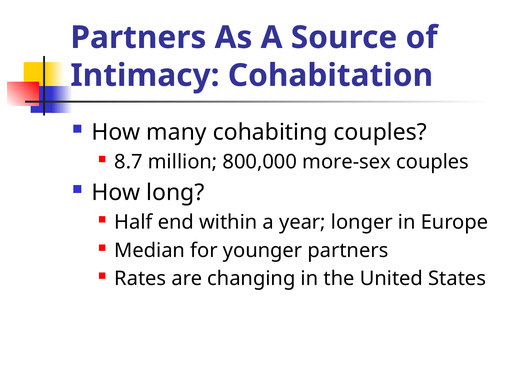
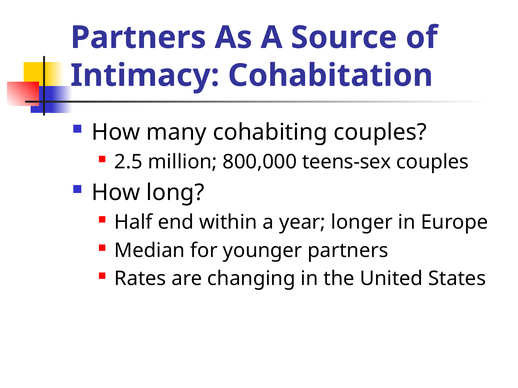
8.7: 8.7 -> 2.5
more-sex: more-sex -> teens-sex
